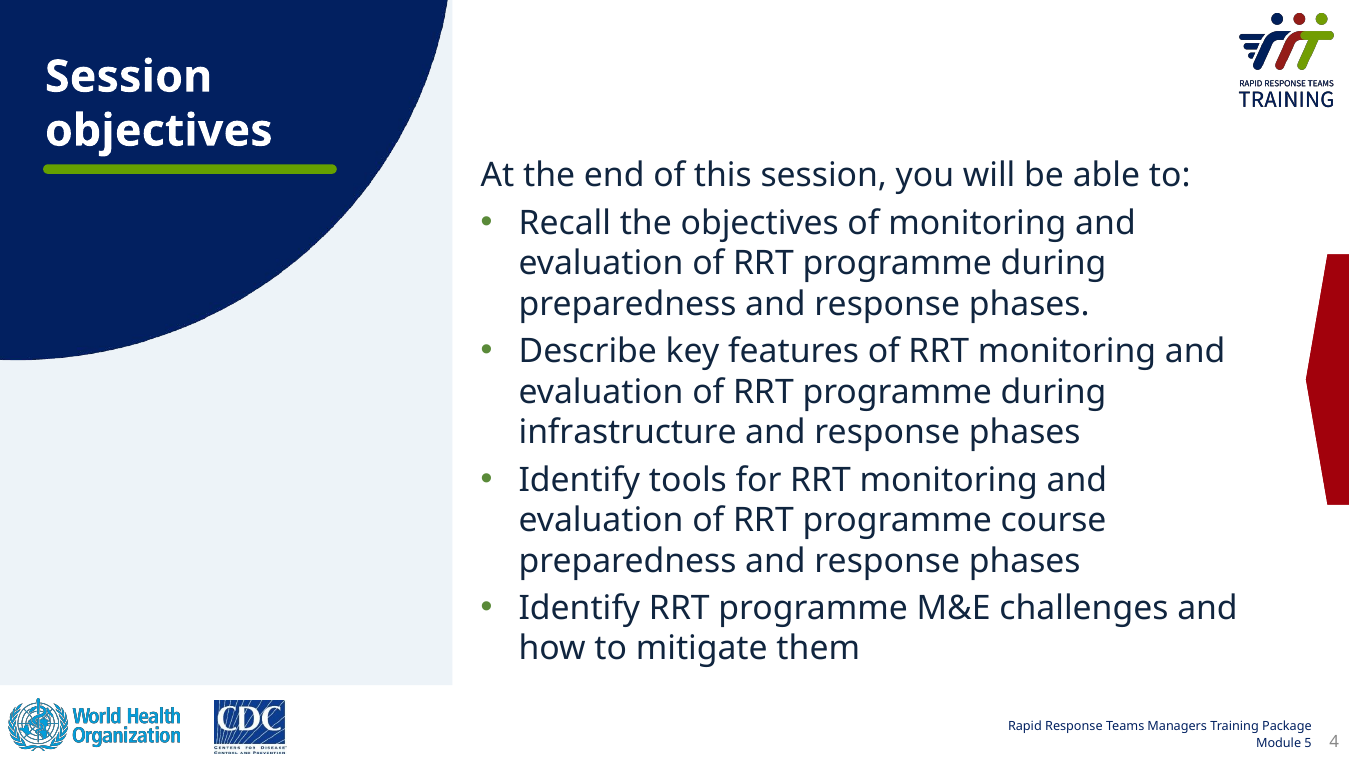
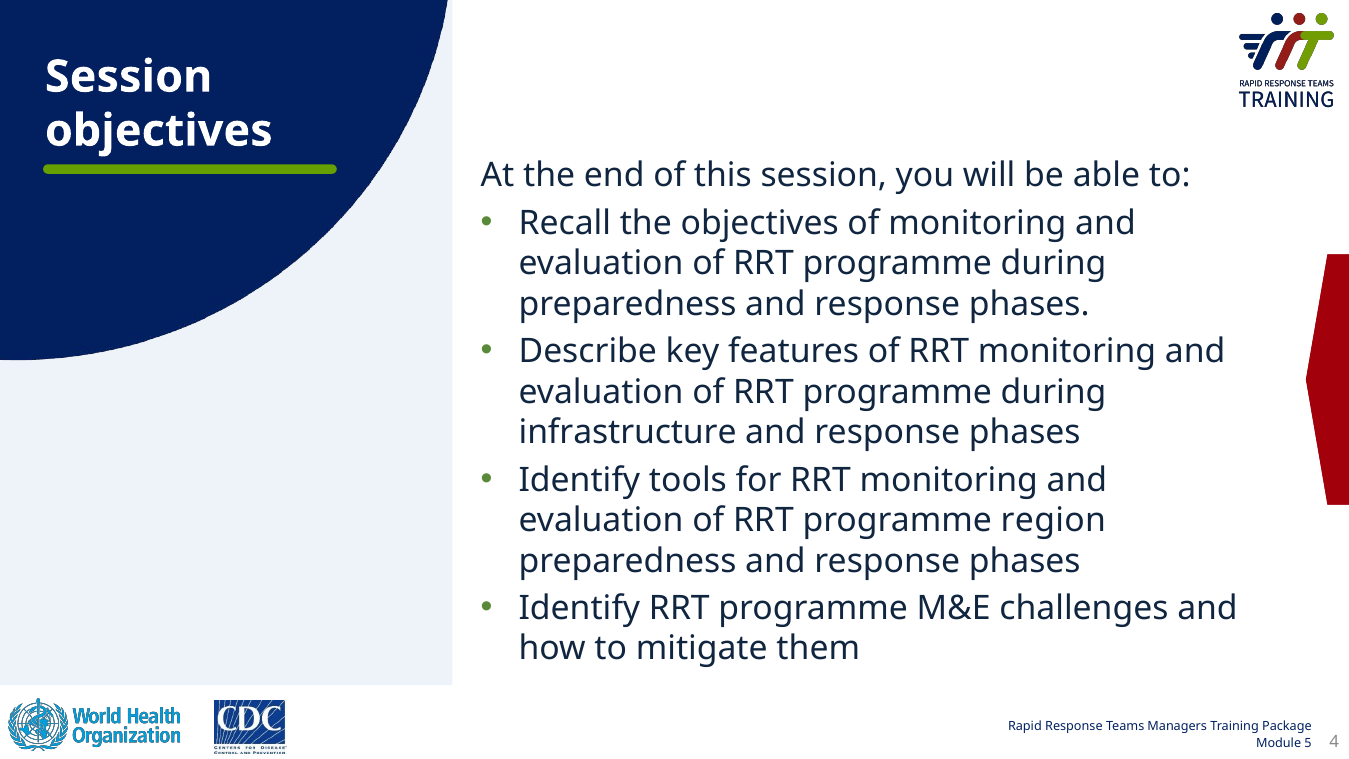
course: course -> region
